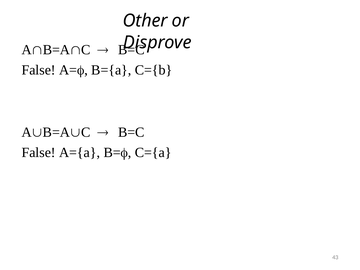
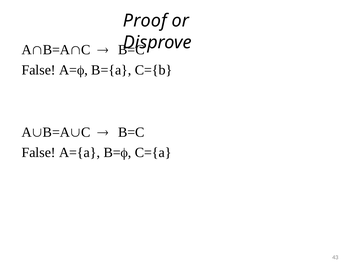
Other: Other -> Proof
